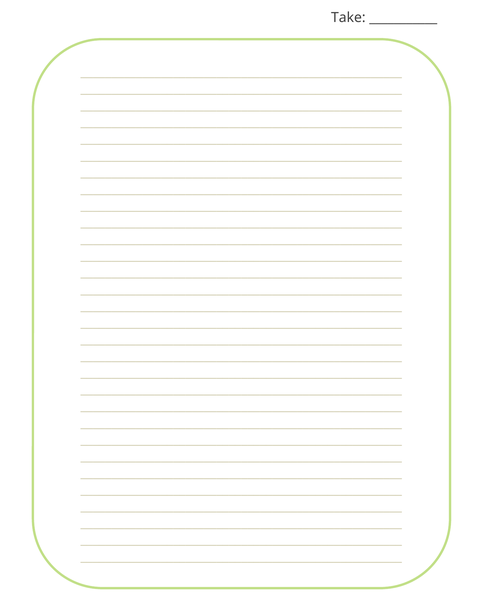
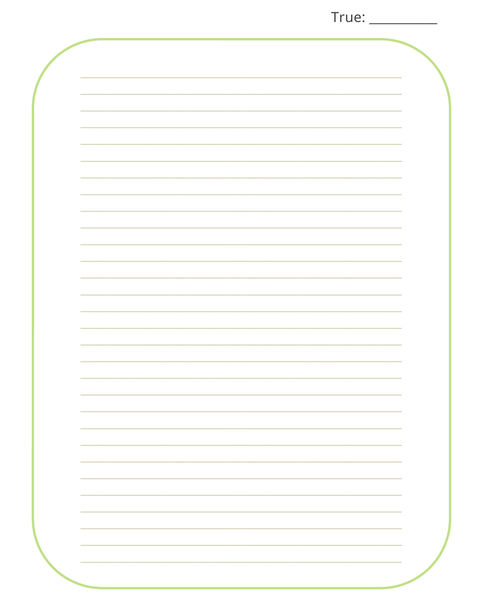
Take: Take -> True
